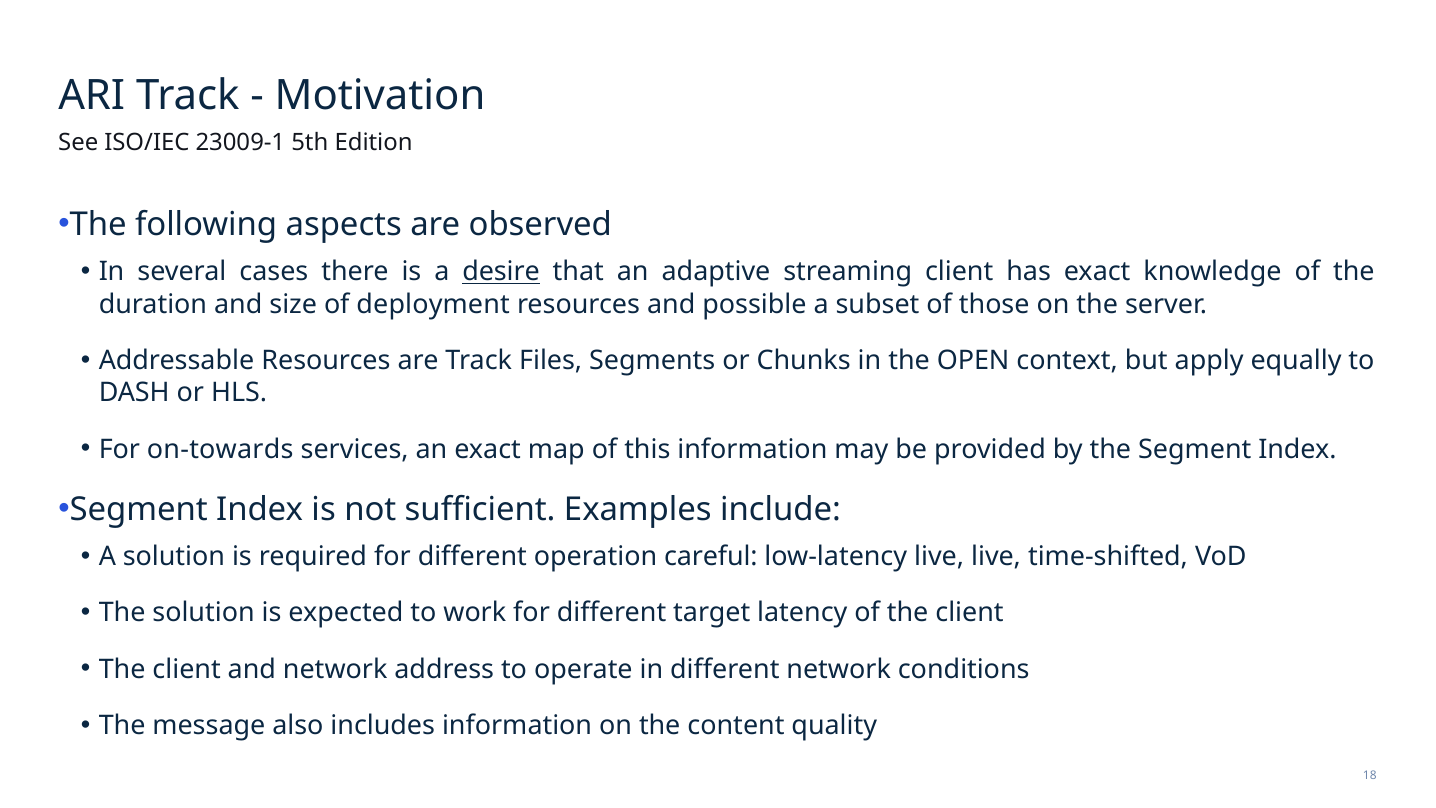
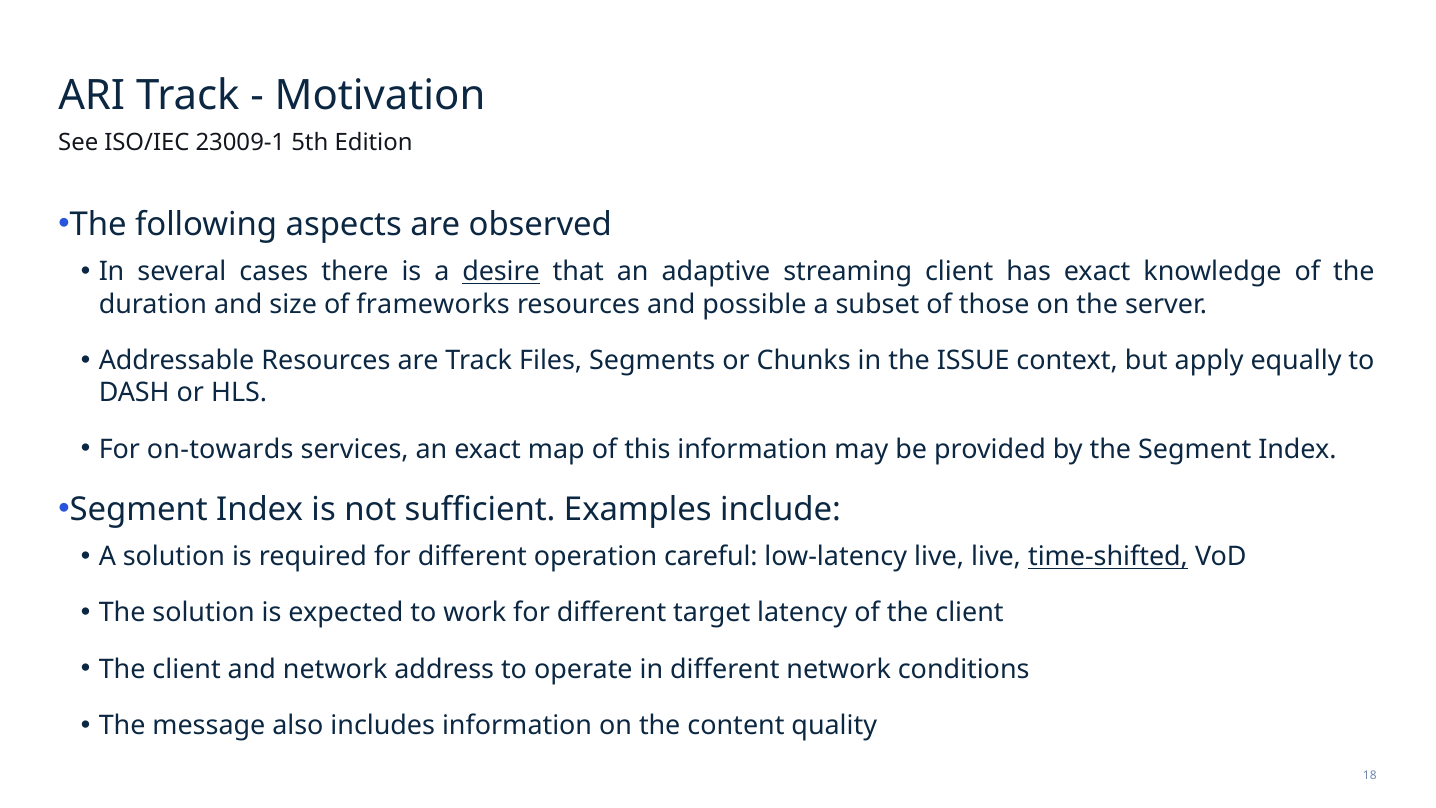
deployment: deployment -> frameworks
OPEN: OPEN -> ISSUE
time-shifted underline: none -> present
